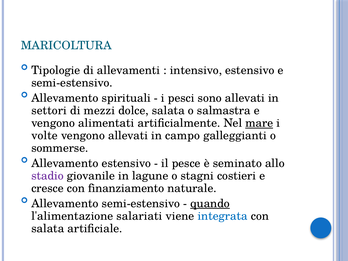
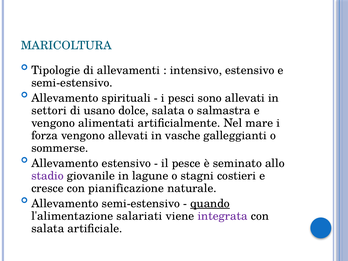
mezzi: mezzi -> usano
mare underline: present -> none
volte: volte -> forza
campo: campo -> vasche
finanziamento: finanziamento -> pianificazione
integrata colour: blue -> purple
